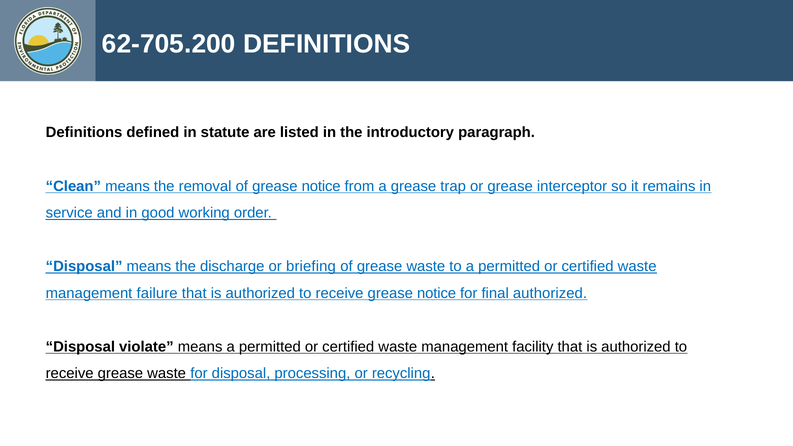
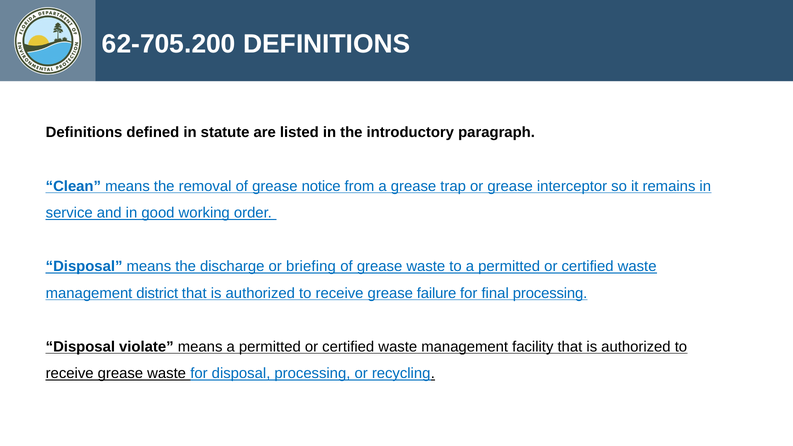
failure: failure -> district
receive grease notice: notice -> failure
final authorized: authorized -> processing
